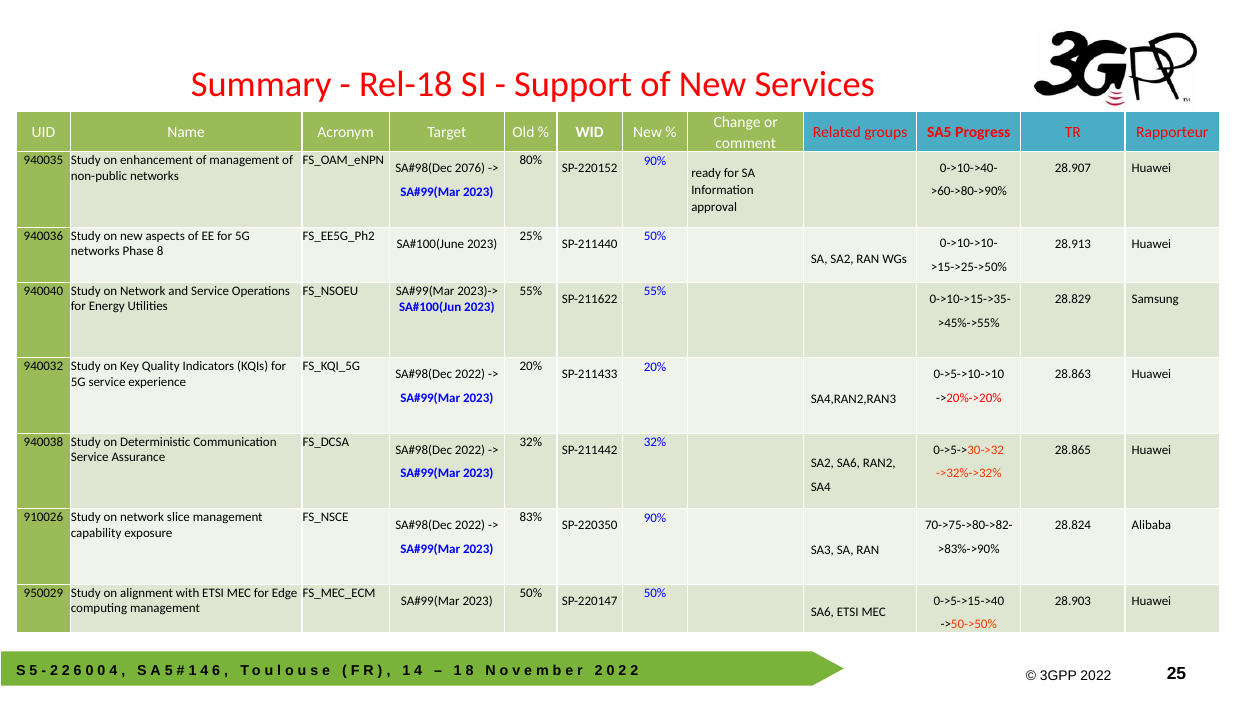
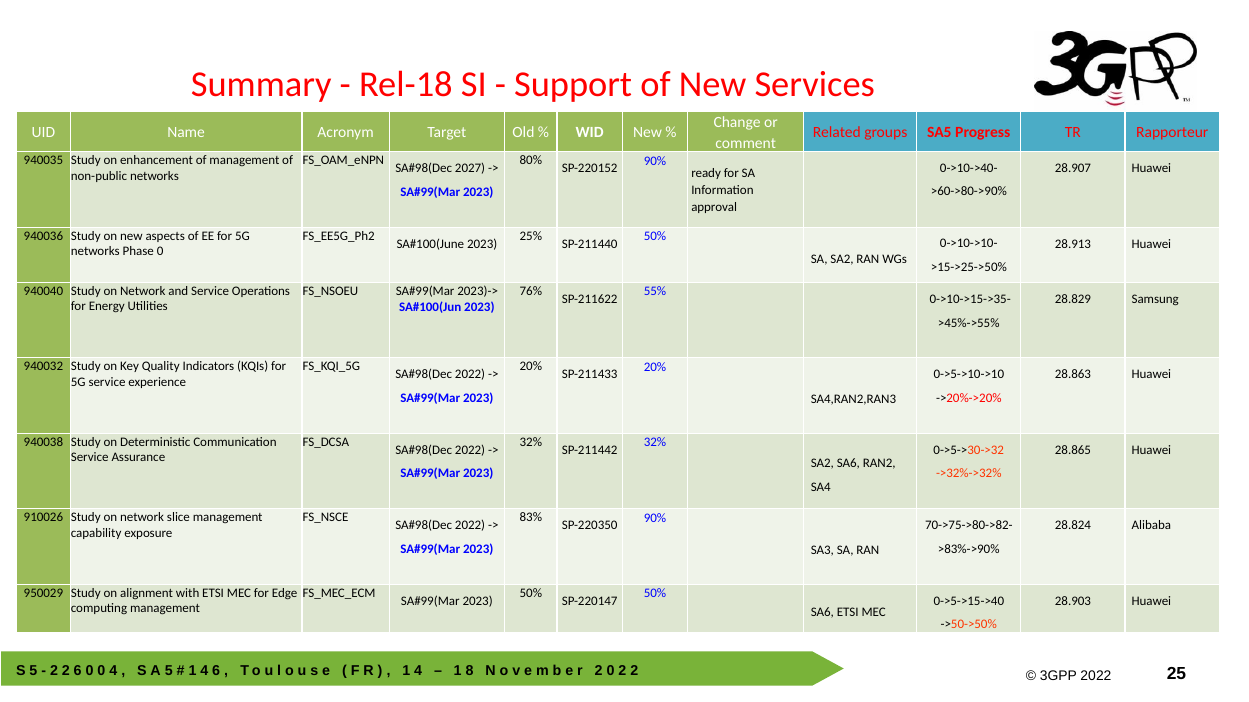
2076: 2076 -> 2027
Phase 8: 8 -> 0
55% at (531, 291): 55% -> 76%
